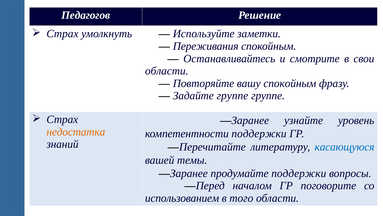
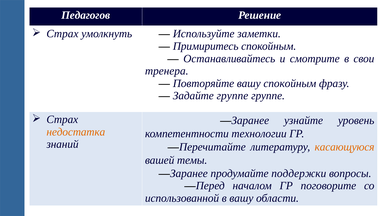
Переживания: Переживания -> Примиритесь
области at (167, 71): области -> тренера
компетентности поддержки: поддержки -> технологии
касающуюся colour: blue -> orange
использованием: использованием -> использованной
в того: того -> вашу
